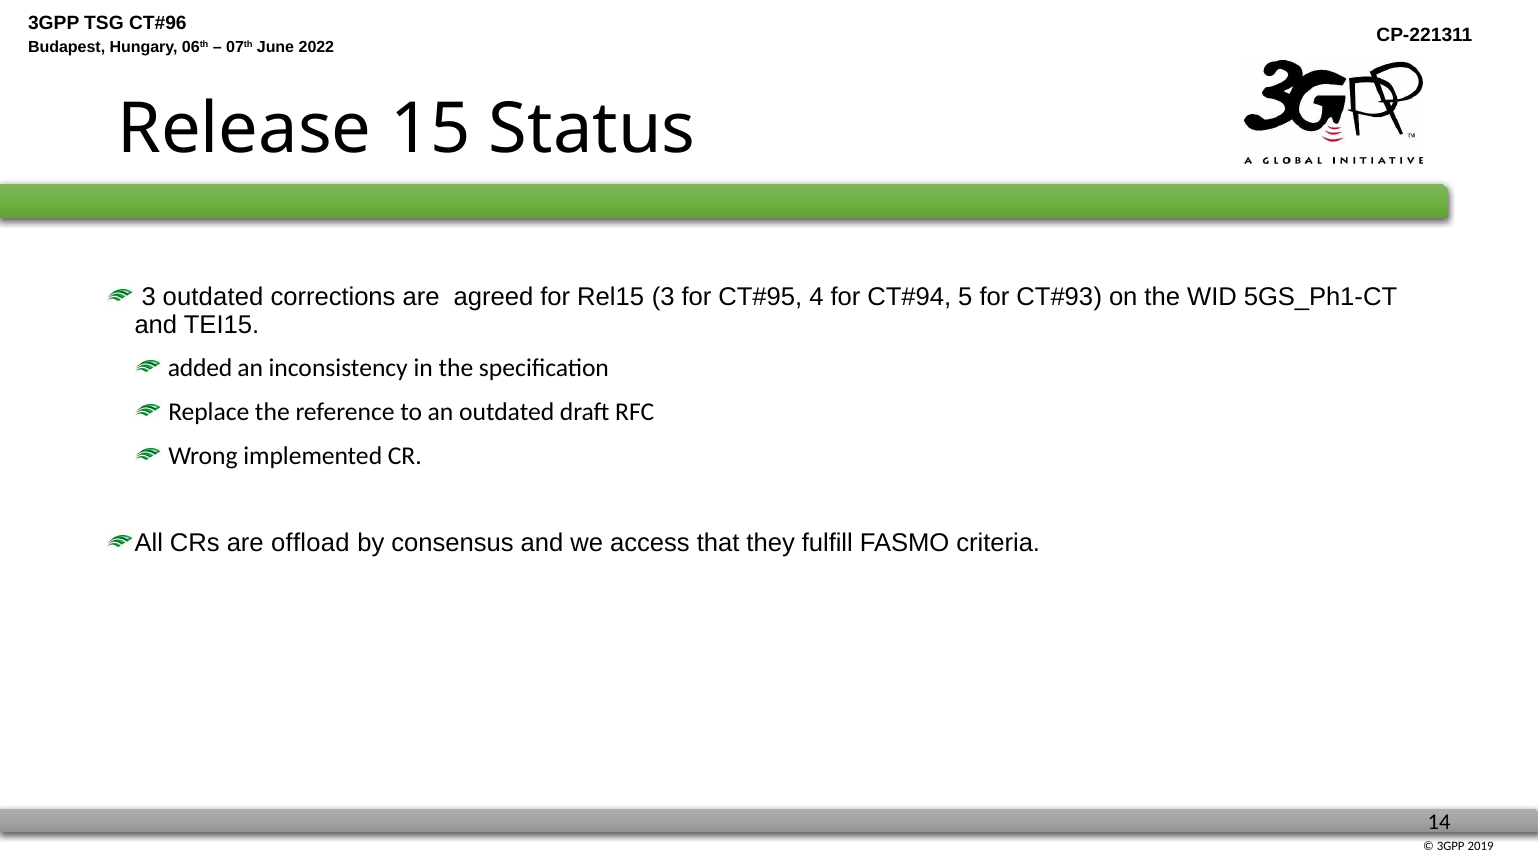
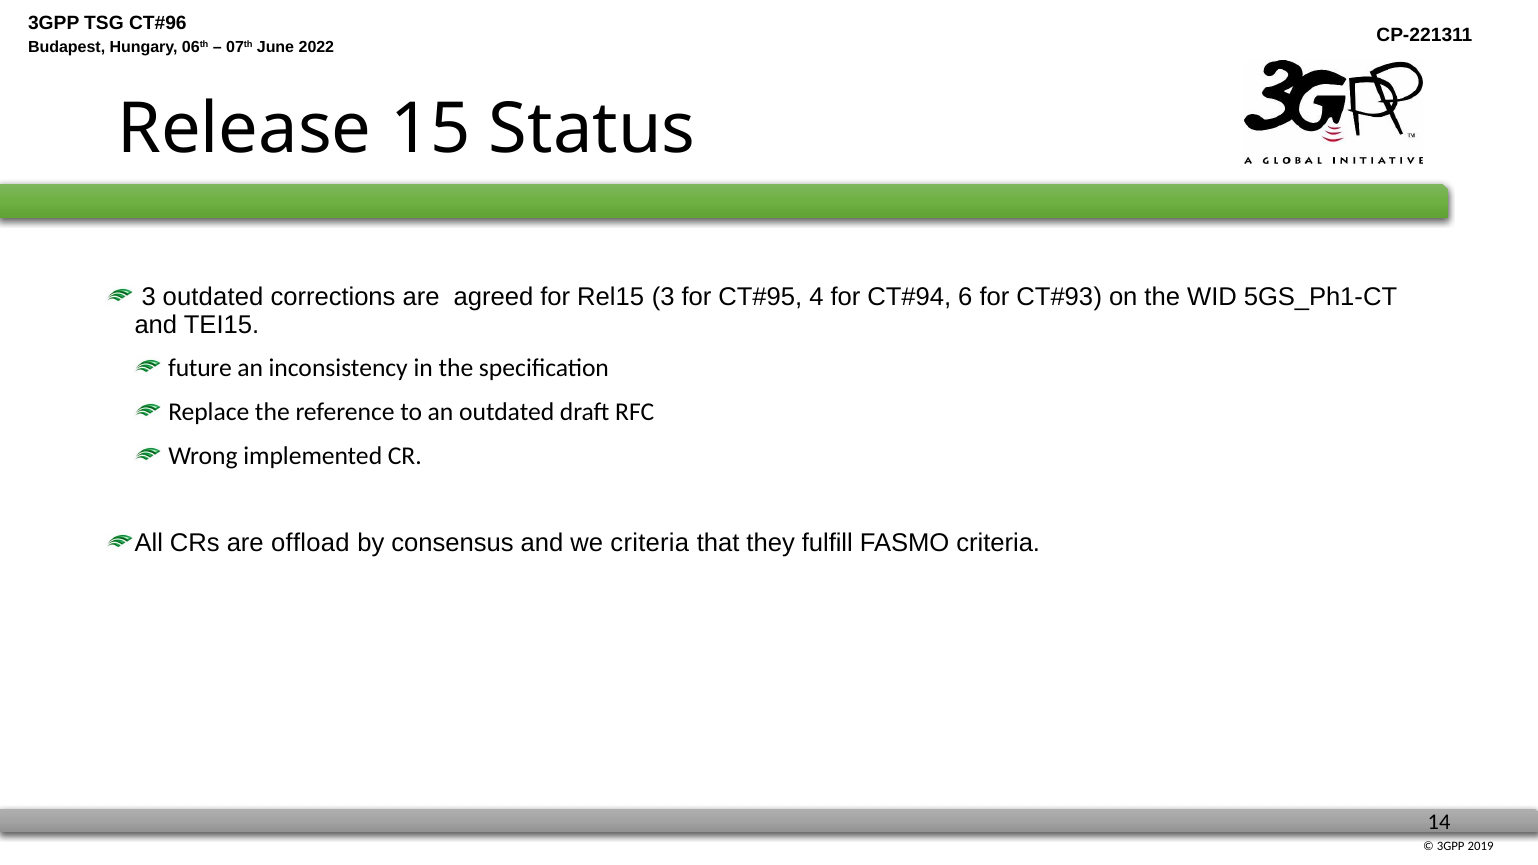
5: 5 -> 6
added: added -> future
we access: access -> criteria
